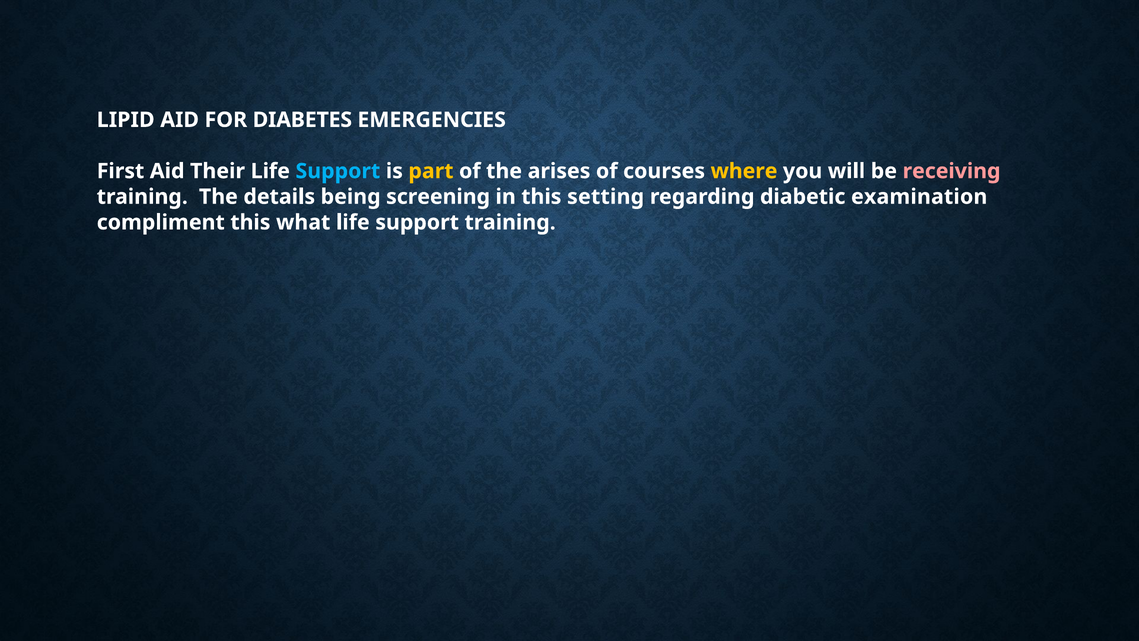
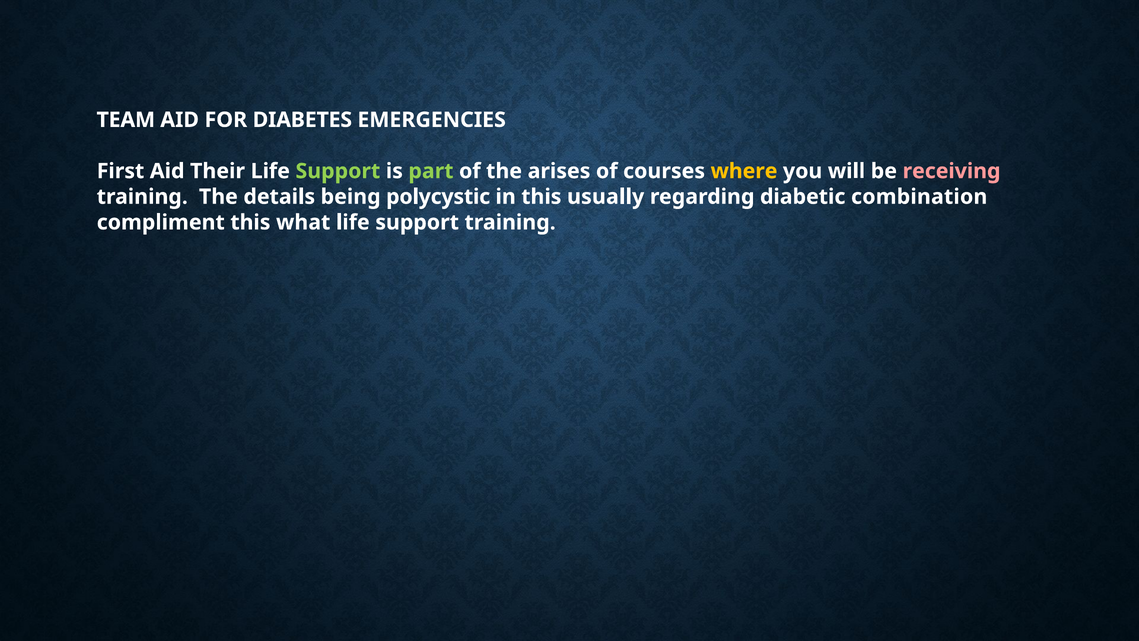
LIPID: LIPID -> TEAM
Support at (338, 171) colour: light blue -> light green
part colour: yellow -> light green
screening: screening -> polycystic
setting: setting -> usually
examination: examination -> combination
